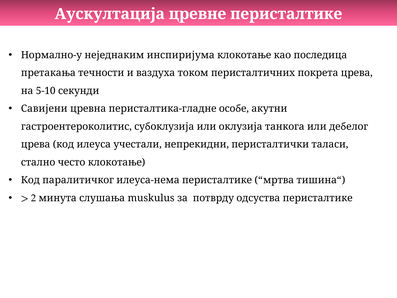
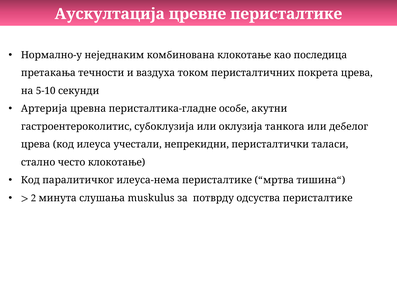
инспиријума: инспиријума -> комбинована
Савијени: Савијени -> Артерија
